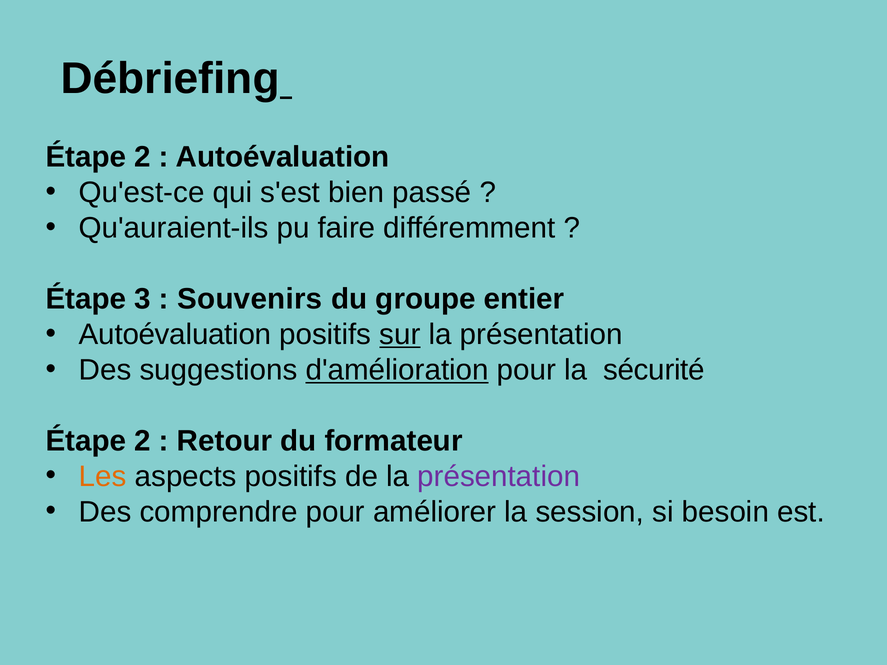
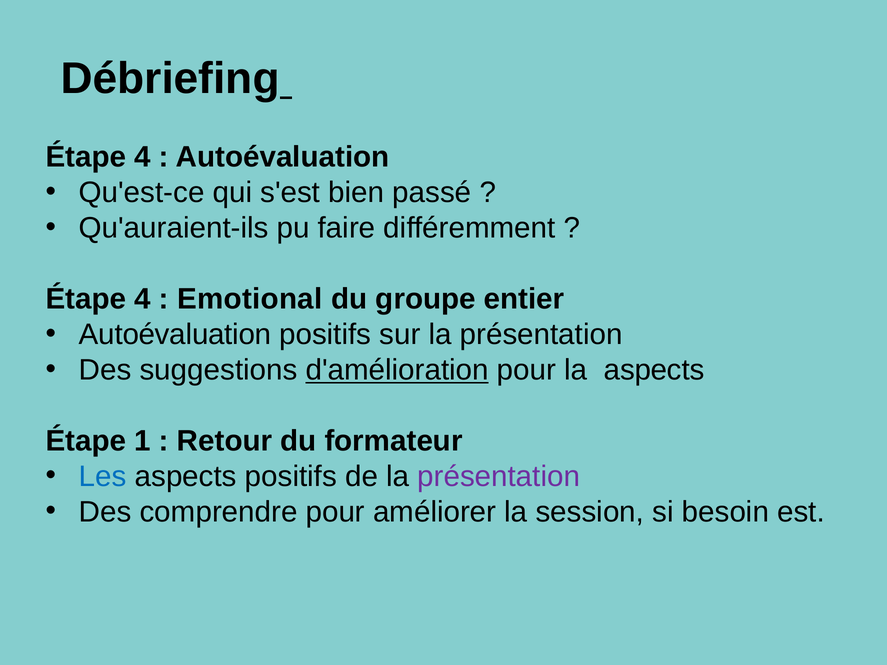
2 at (143, 157): 2 -> 4
3 at (143, 299): 3 -> 4
Souvenirs: Souvenirs -> Emotional
sur underline: present -> none
la sécurité: sécurité -> aspects
2 at (143, 441): 2 -> 1
Les colour: orange -> blue
